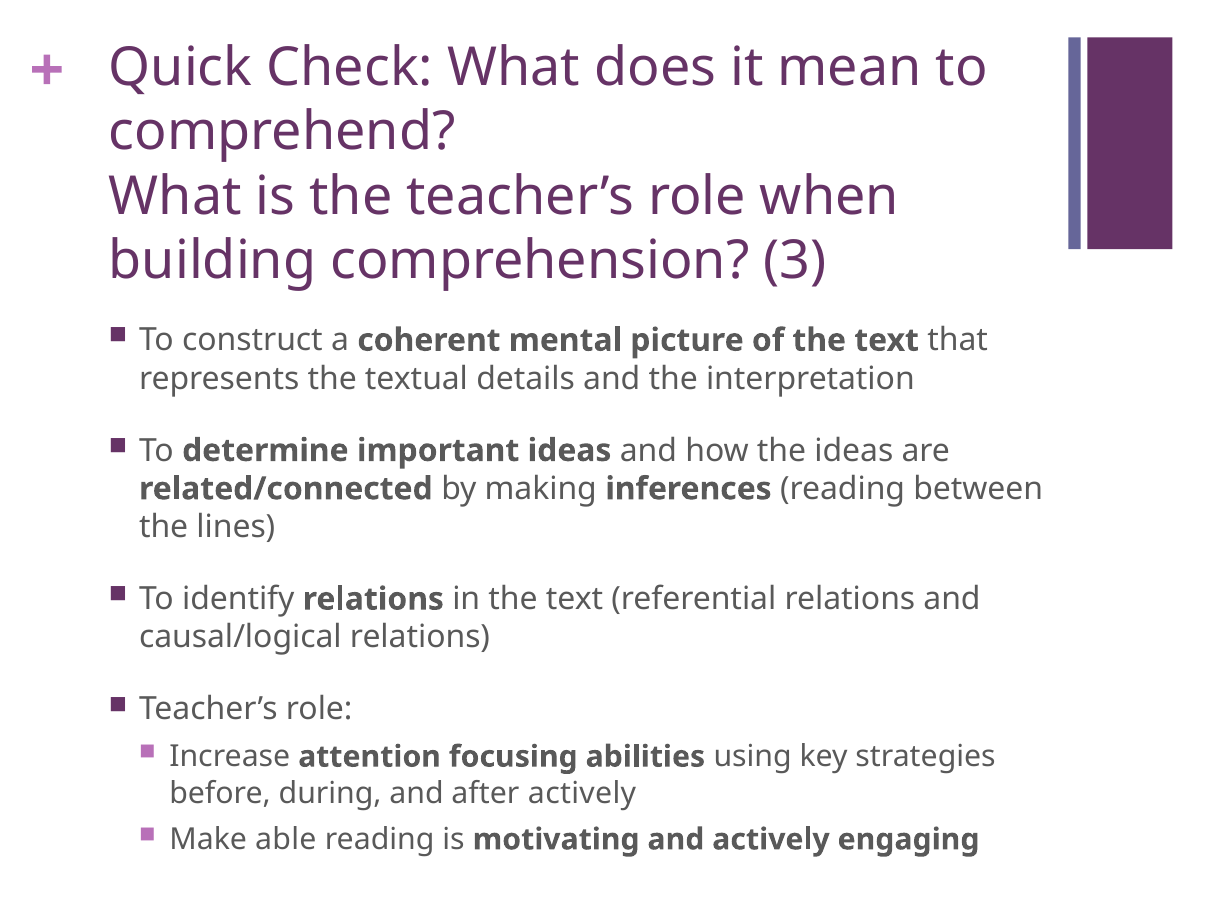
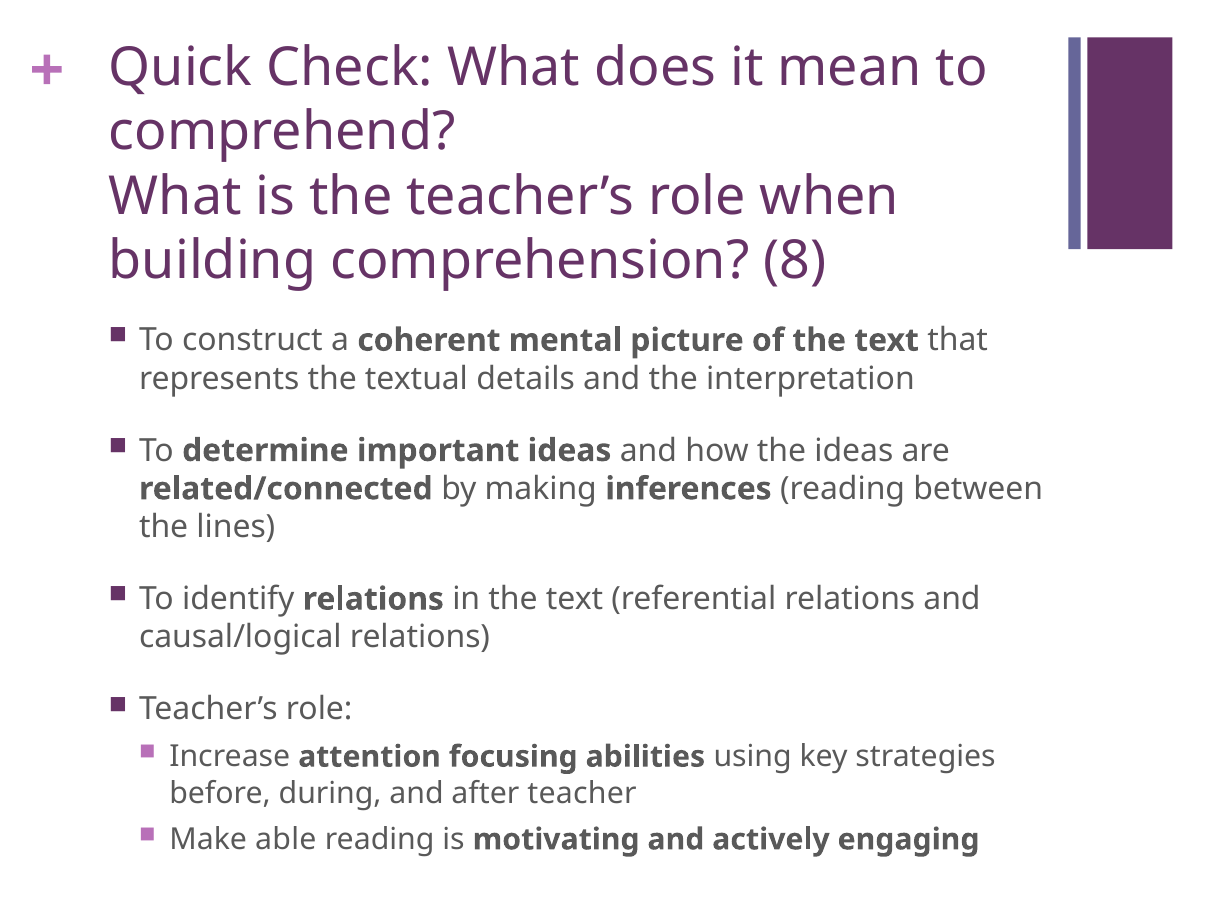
3: 3 -> 8
after actively: actively -> teacher
